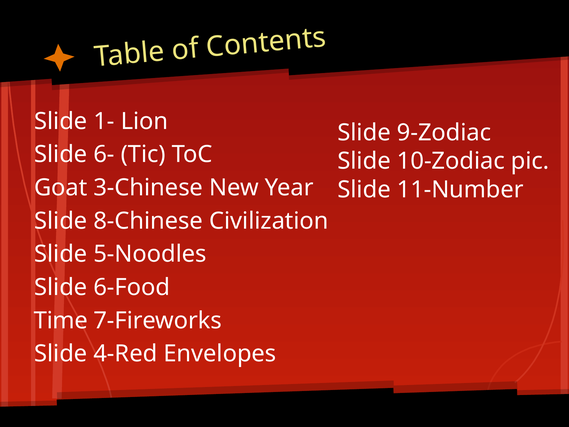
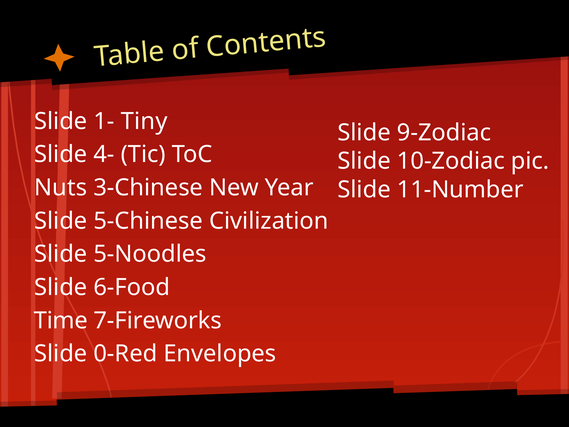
Lion: Lion -> Tiny
6-: 6- -> 4-
Goat: Goat -> Nuts
8-Chinese: 8-Chinese -> 5-Chinese
4-Red: 4-Red -> 0-Red
